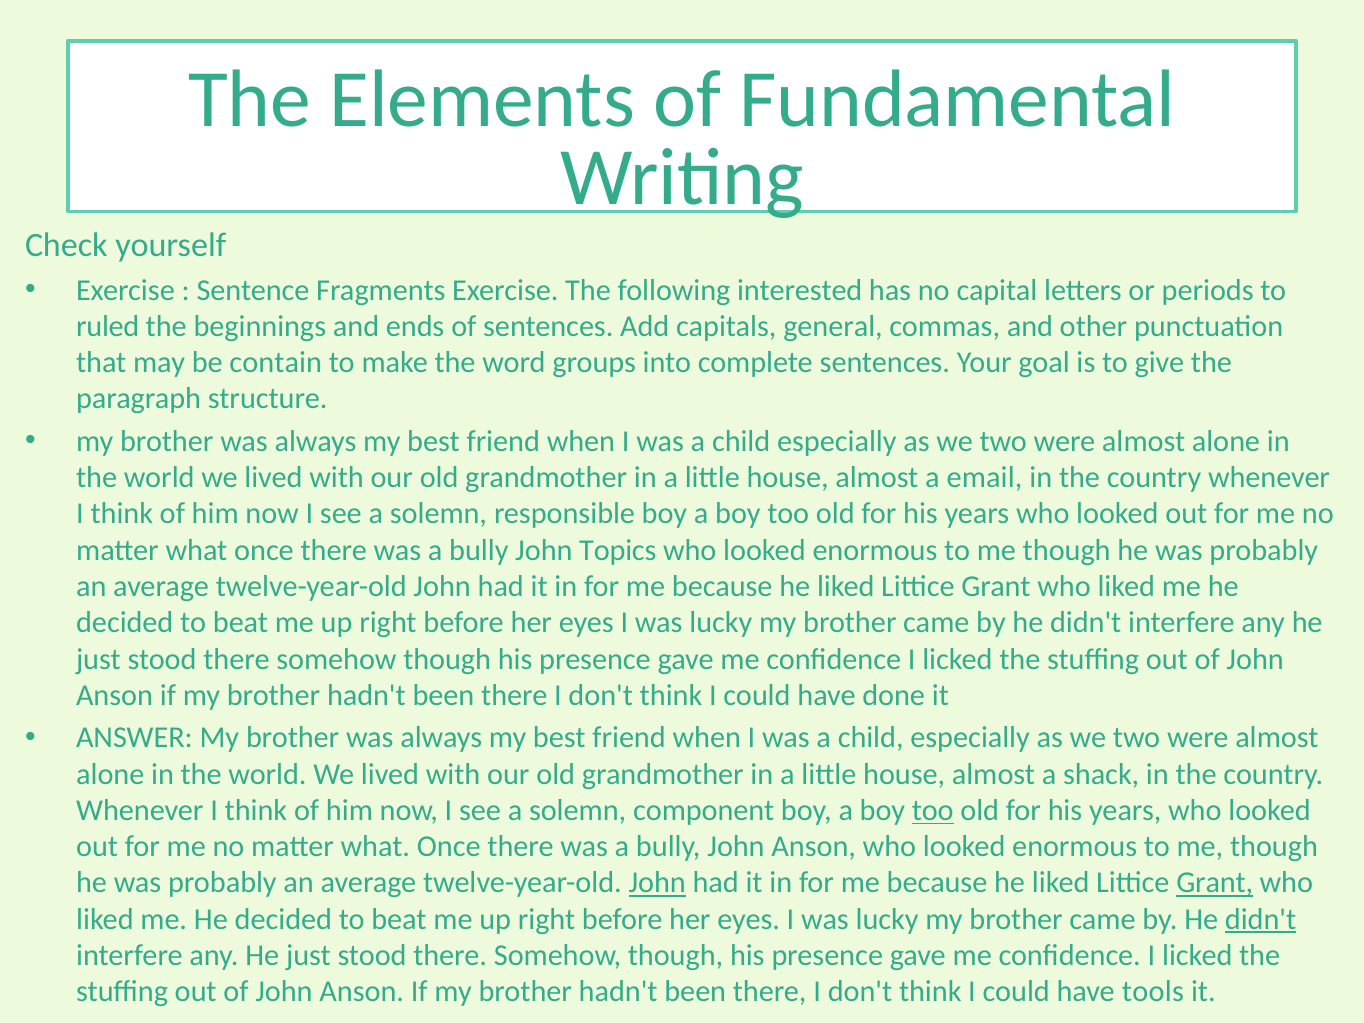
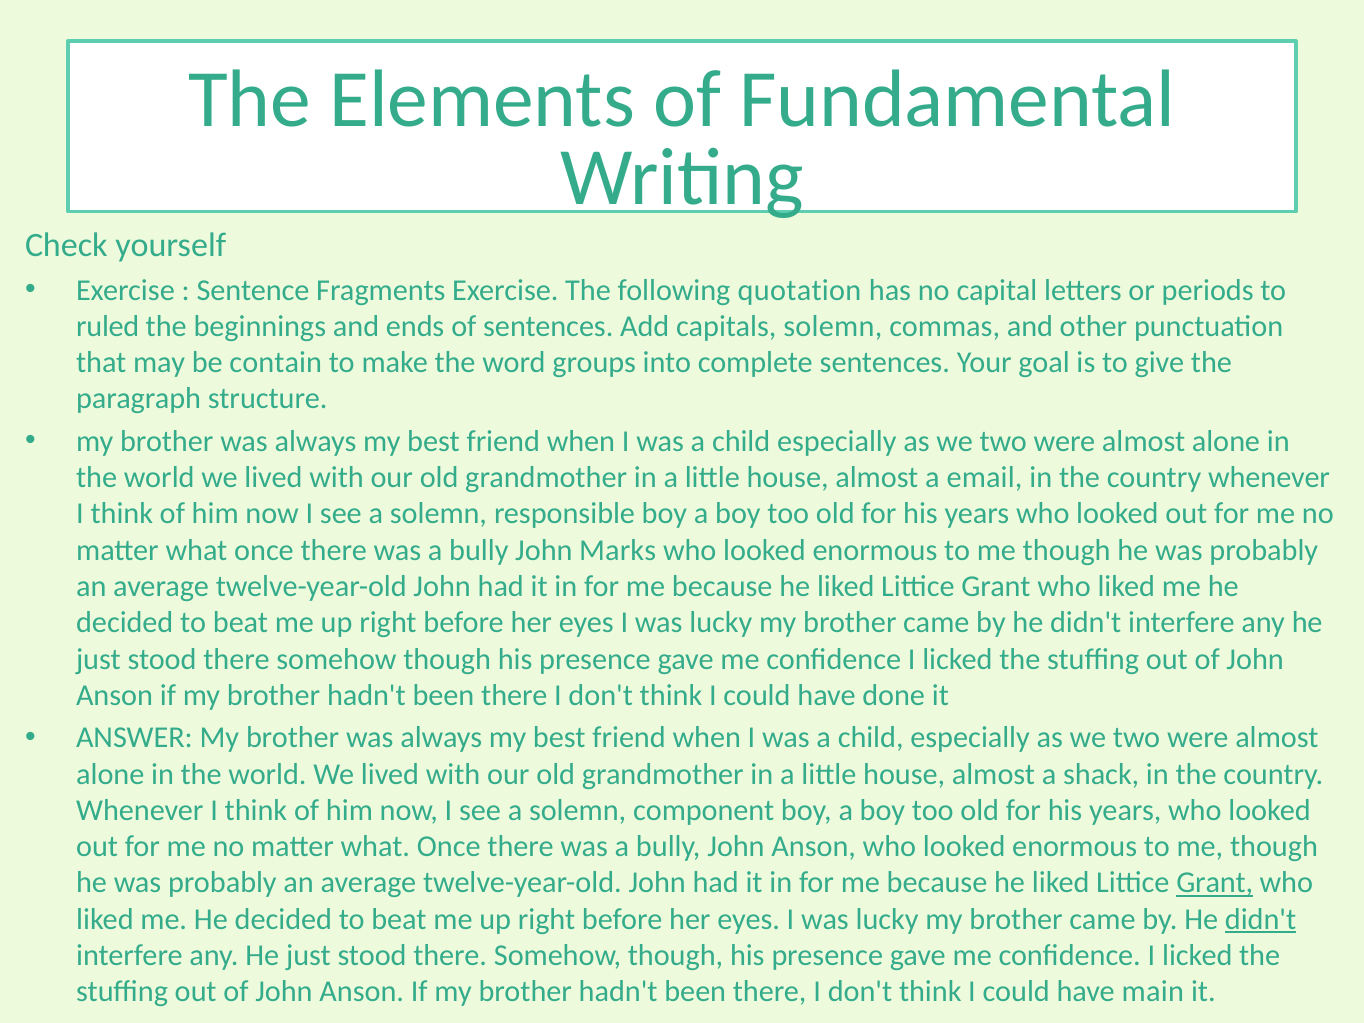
interested: interested -> quotation
capitals general: general -> solemn
Topics: Topics -> Marks
too at (933, 810) underline: present -> none
John at (657, 883) underline: present -> none
tools: tools -> main
